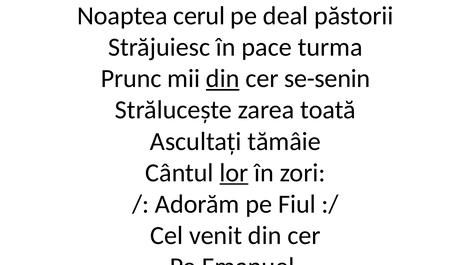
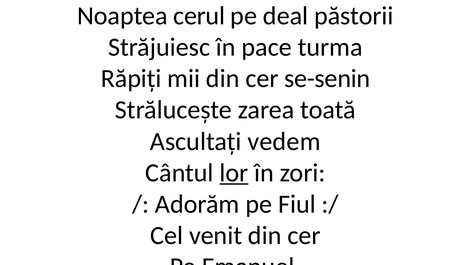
Prunc: Prunc -> Răpiți
din at (223, 79) underline: present -> none
tămâie: tămâie -> vedem
